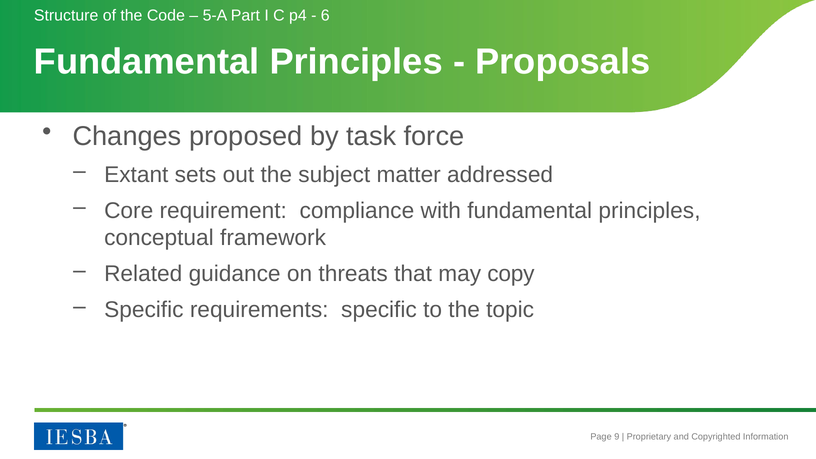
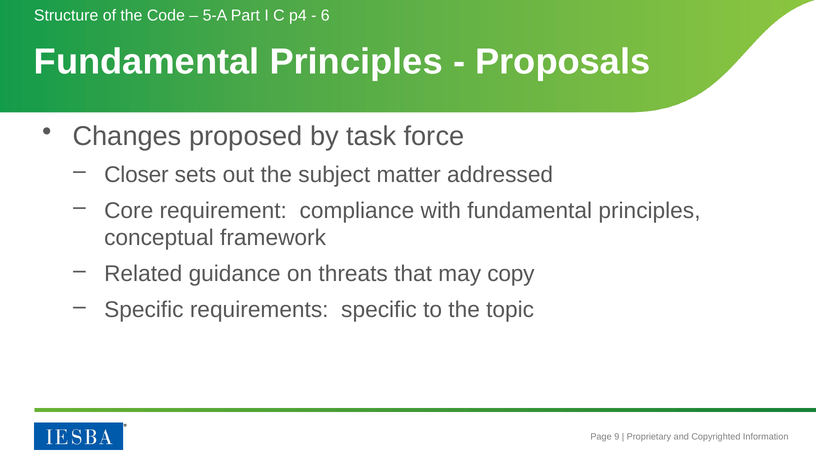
Extant: Extant -> Closer
